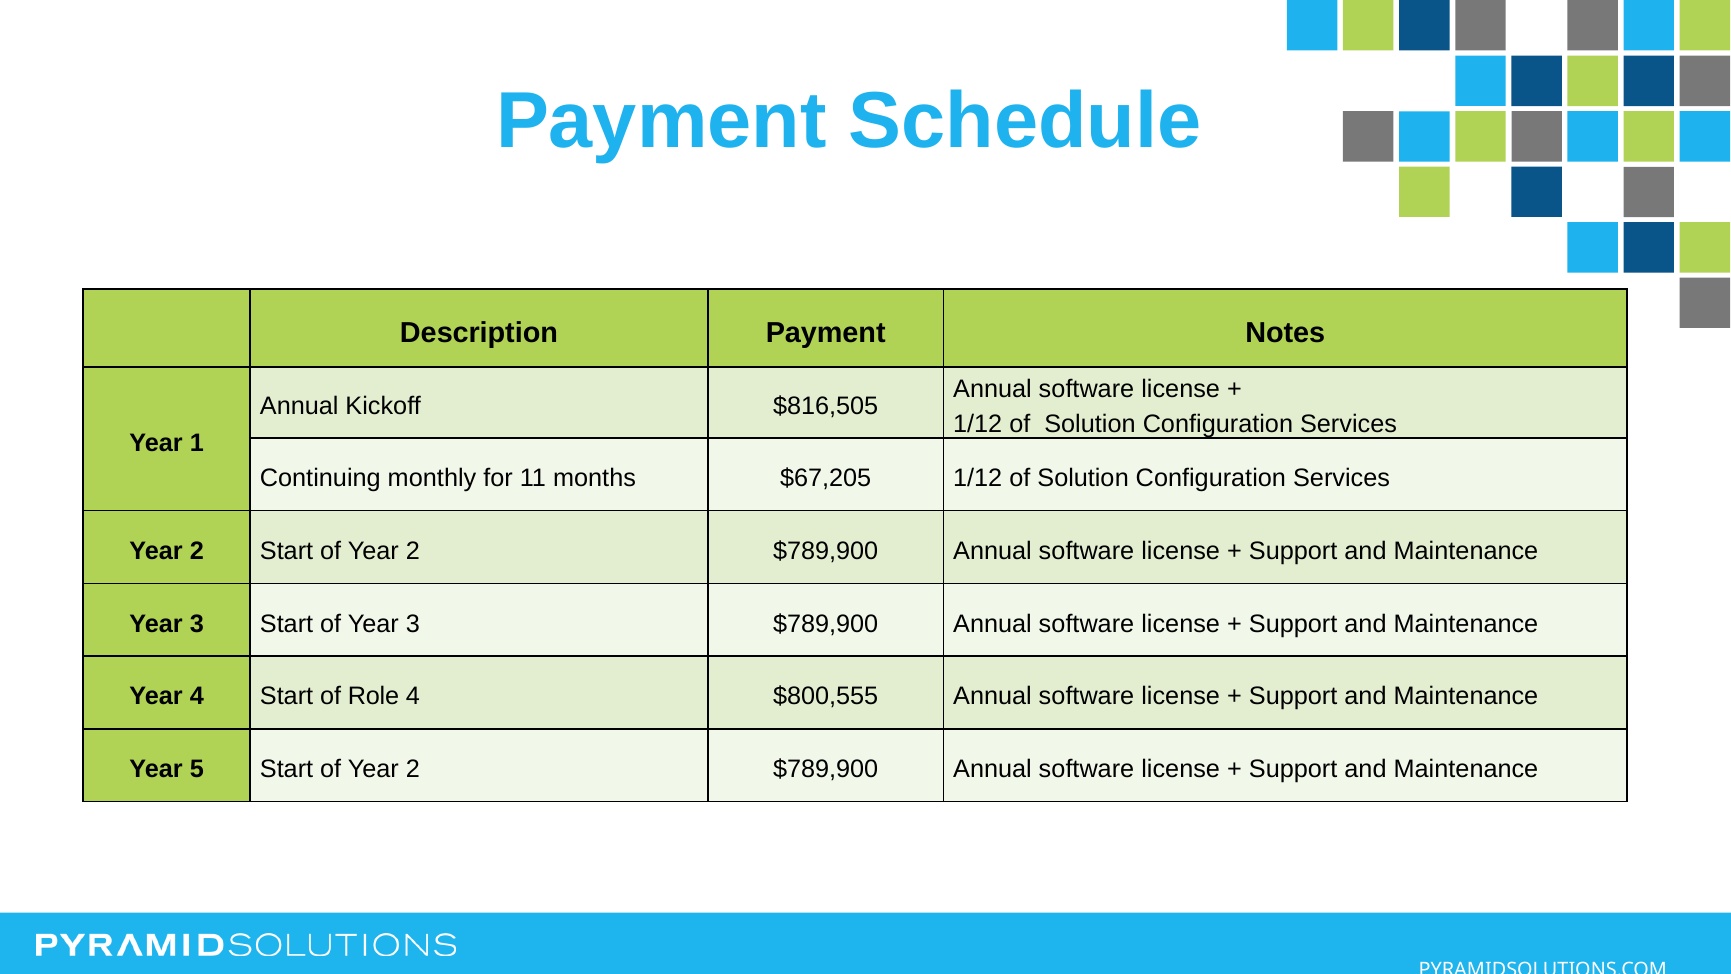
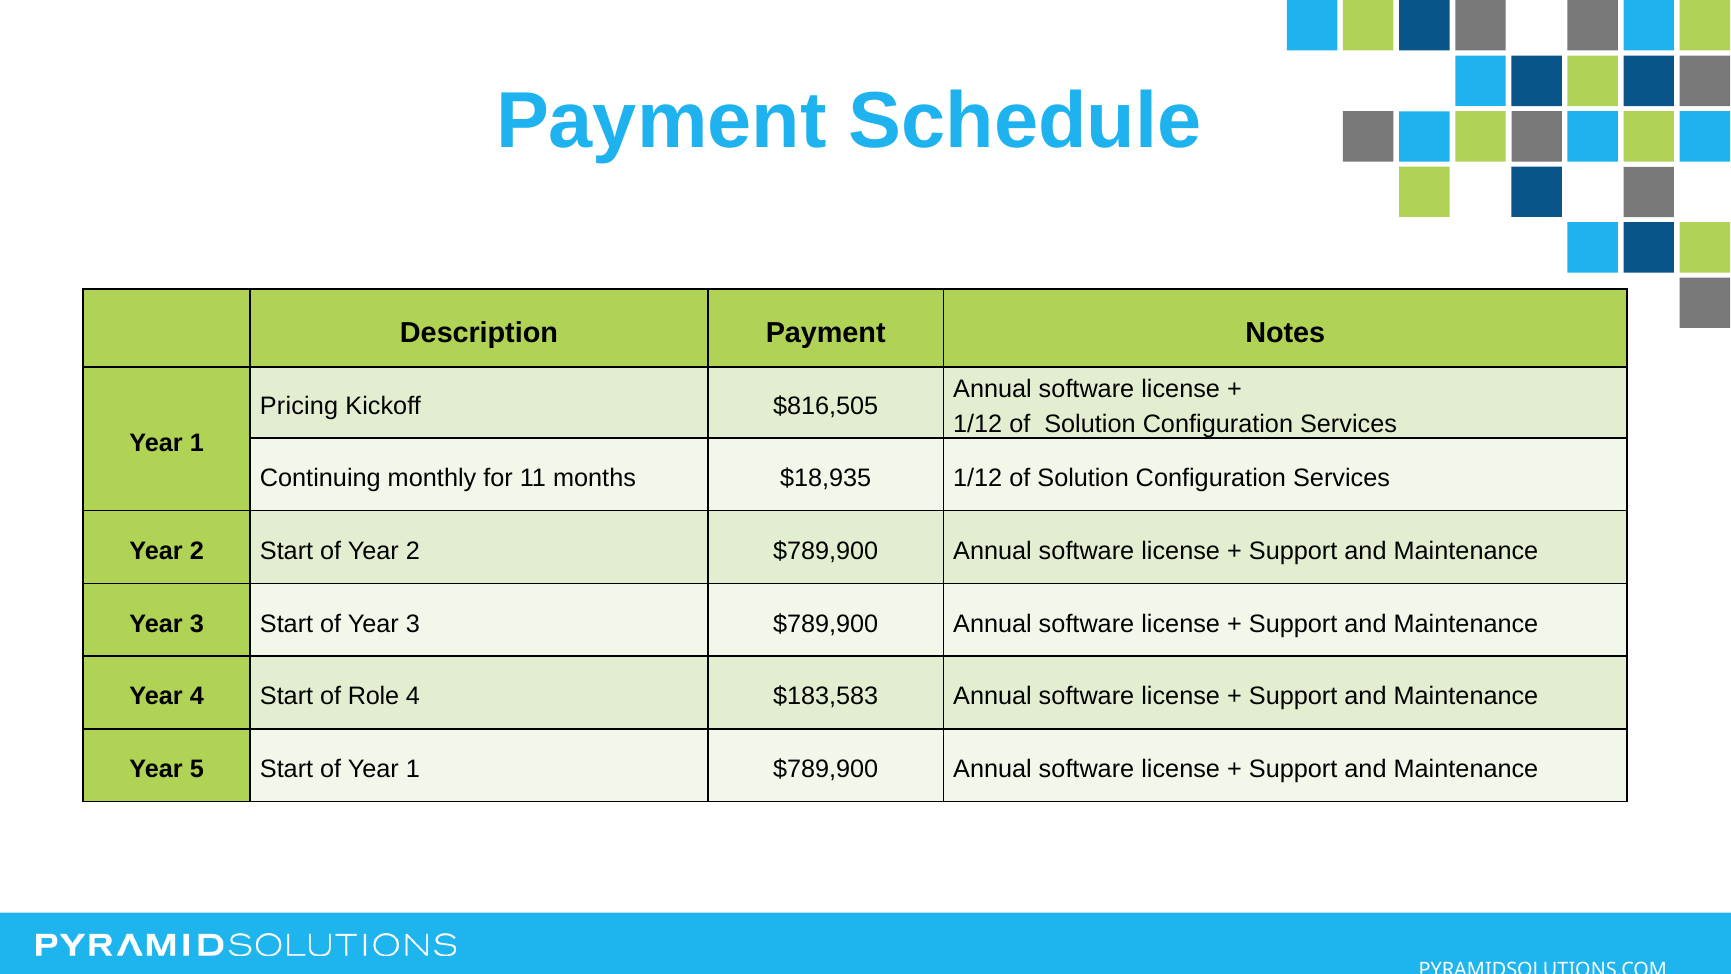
Annual at (299, 406): Annual -> Pricing
$67,205: $67,205 -> $18,935
$800,555: $800,555 -> $183,583
2 at (413, 769): 2 -> 1
